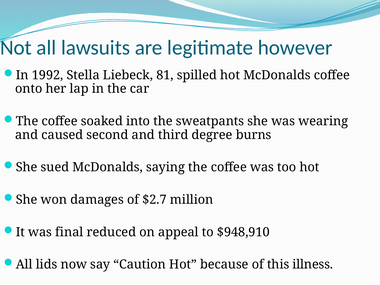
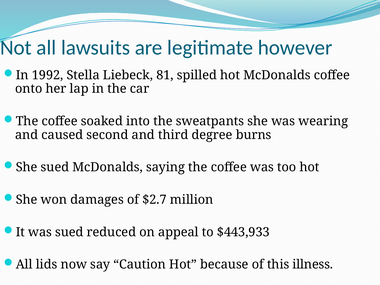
was final: final -> sued
$948,910: $948,910 -> $443,933
